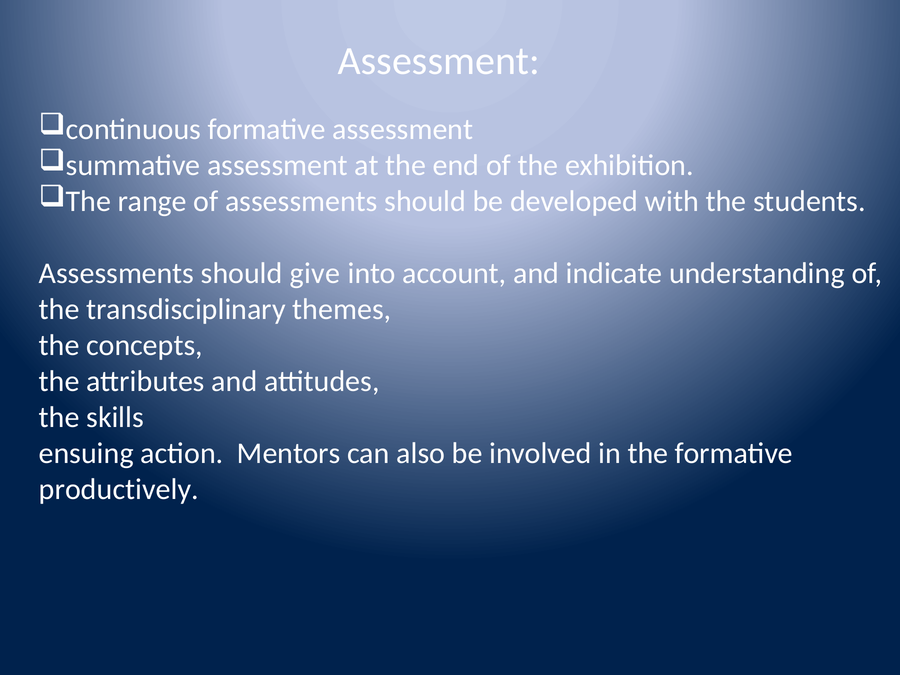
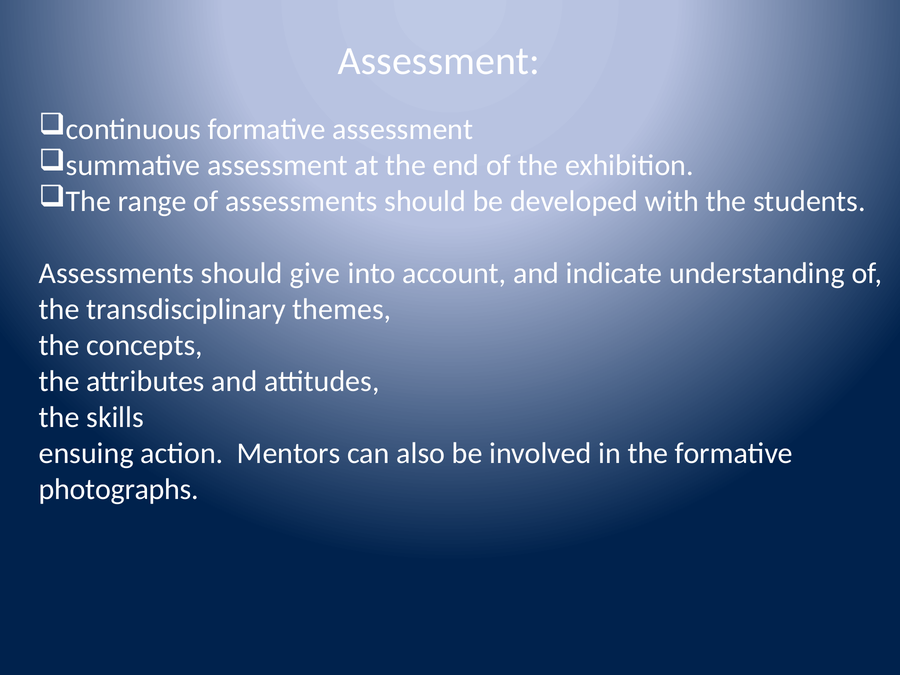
productively: productively -> photographs
